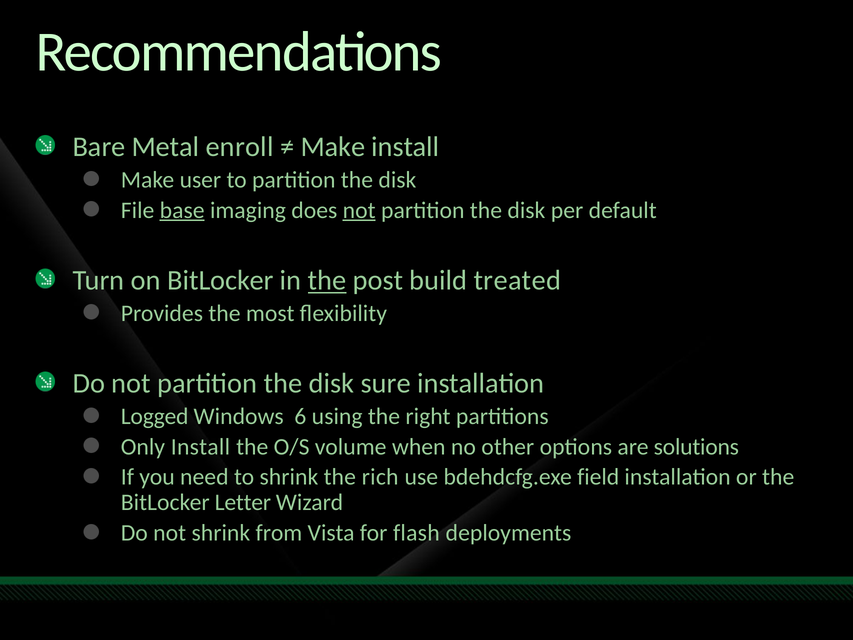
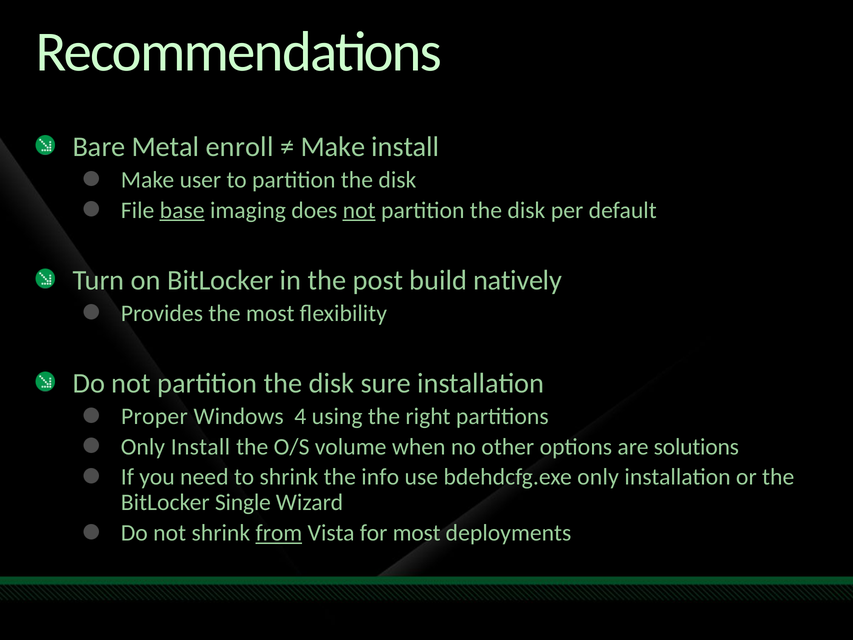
the at (327, 280) underline: present -> none
treated: treated -> natively
Logged: Logged -> Proper
6: 6 -> 4
rich: rich -> info
bdehdcfg.exe field: field -> only
Letter: Letter -> Single
from underline: none -> present
for flash: flash -> most
